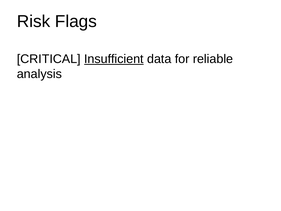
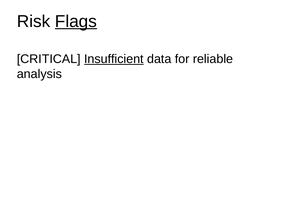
Flags underline: none -> present
